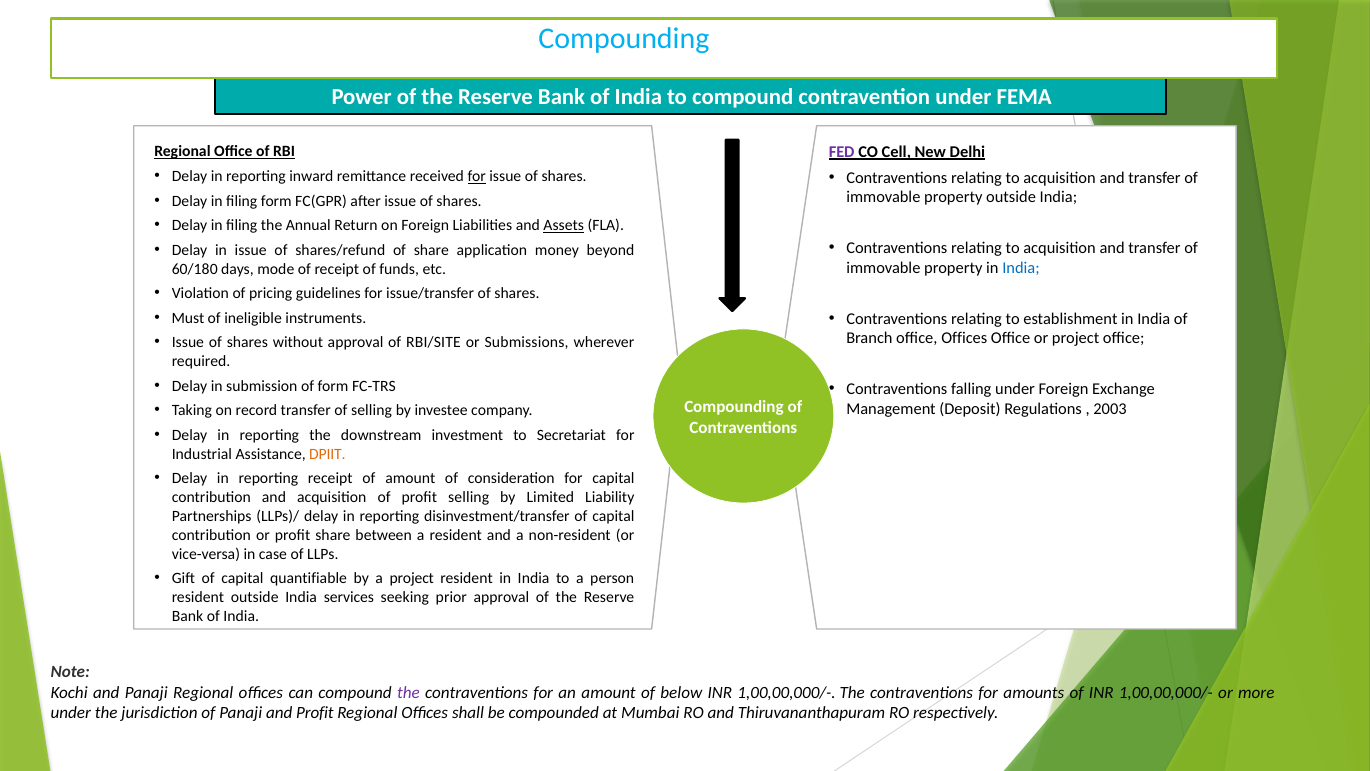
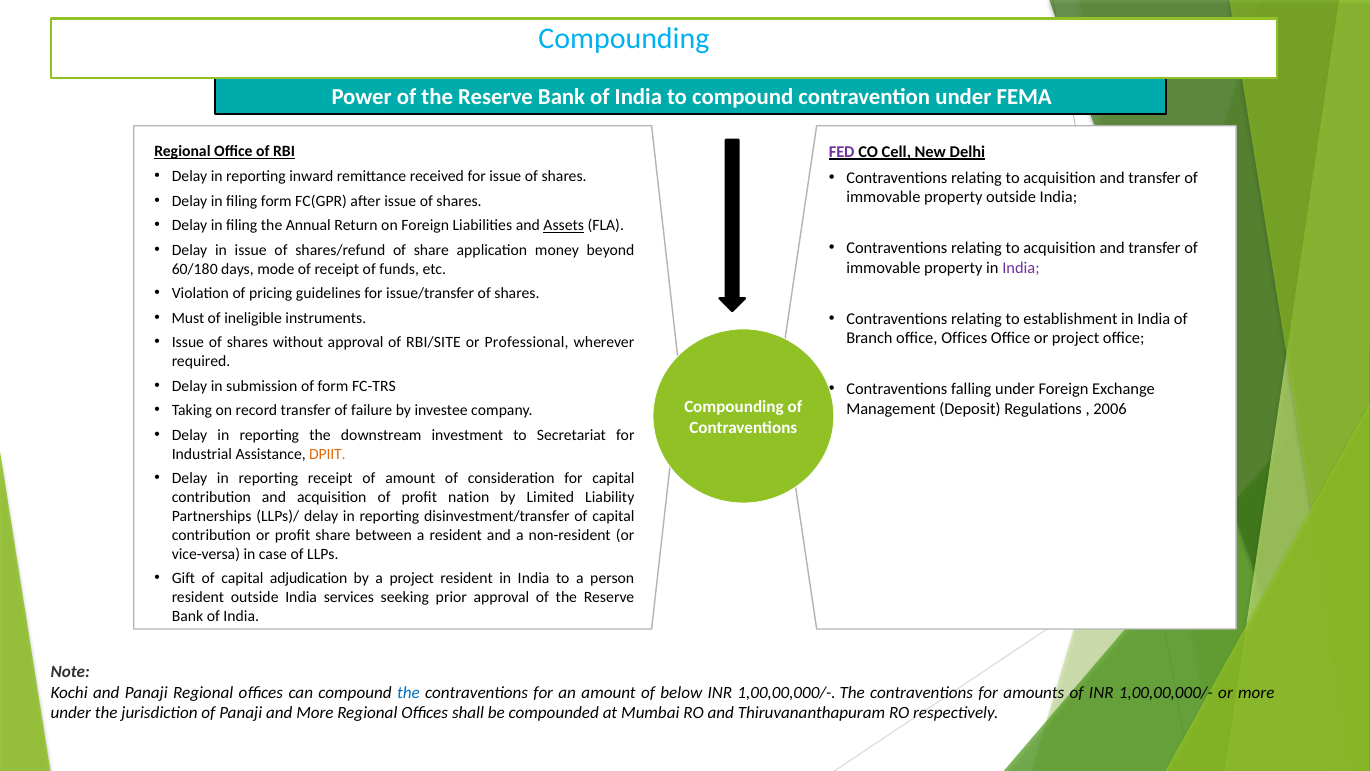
for at (477, 176) underline: present -> none
India at (1021, 268) colour: blue -> purple
Submissions: Submissions -> Professional
2003: 2003 -> 2006
of selling: selling -> failure
profit selling: selling -> nation
quantifiable: quantifiable -> adjudication
the at (408, 692) colour: purple -> blue
and Profit: Profit -> More
